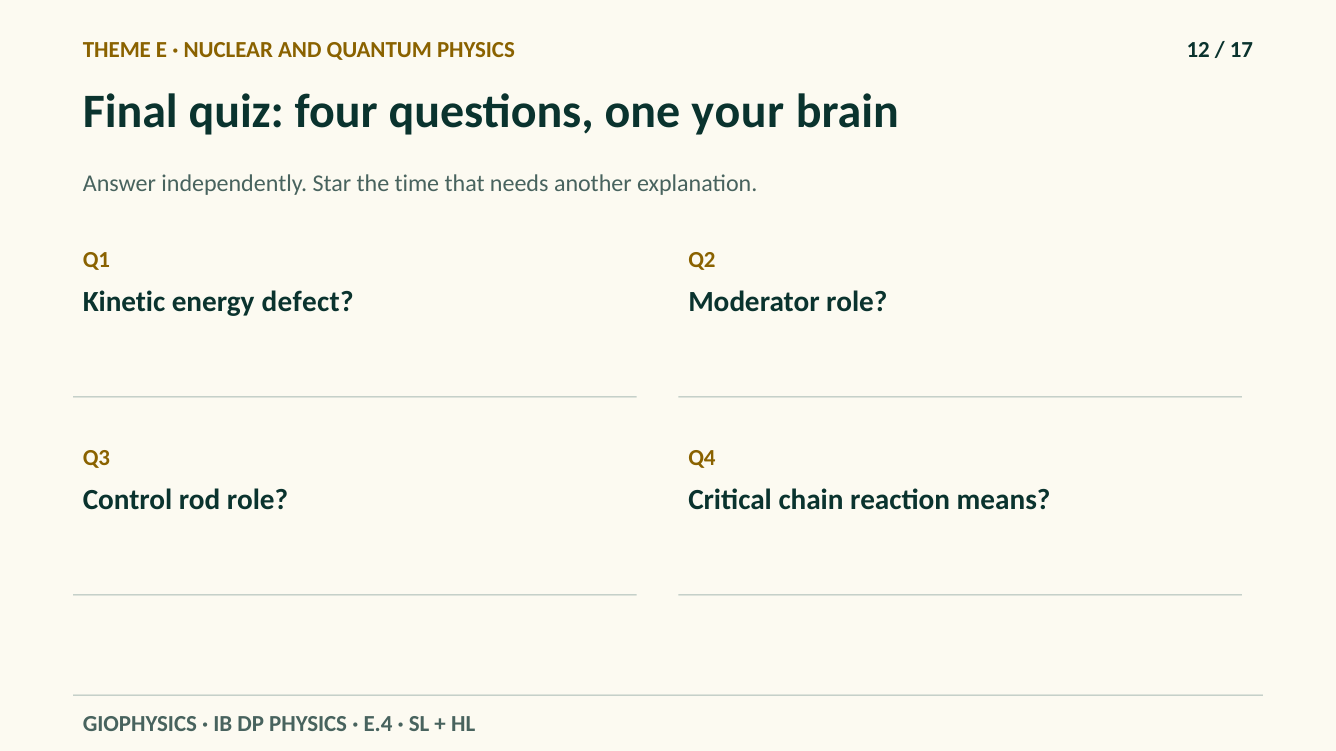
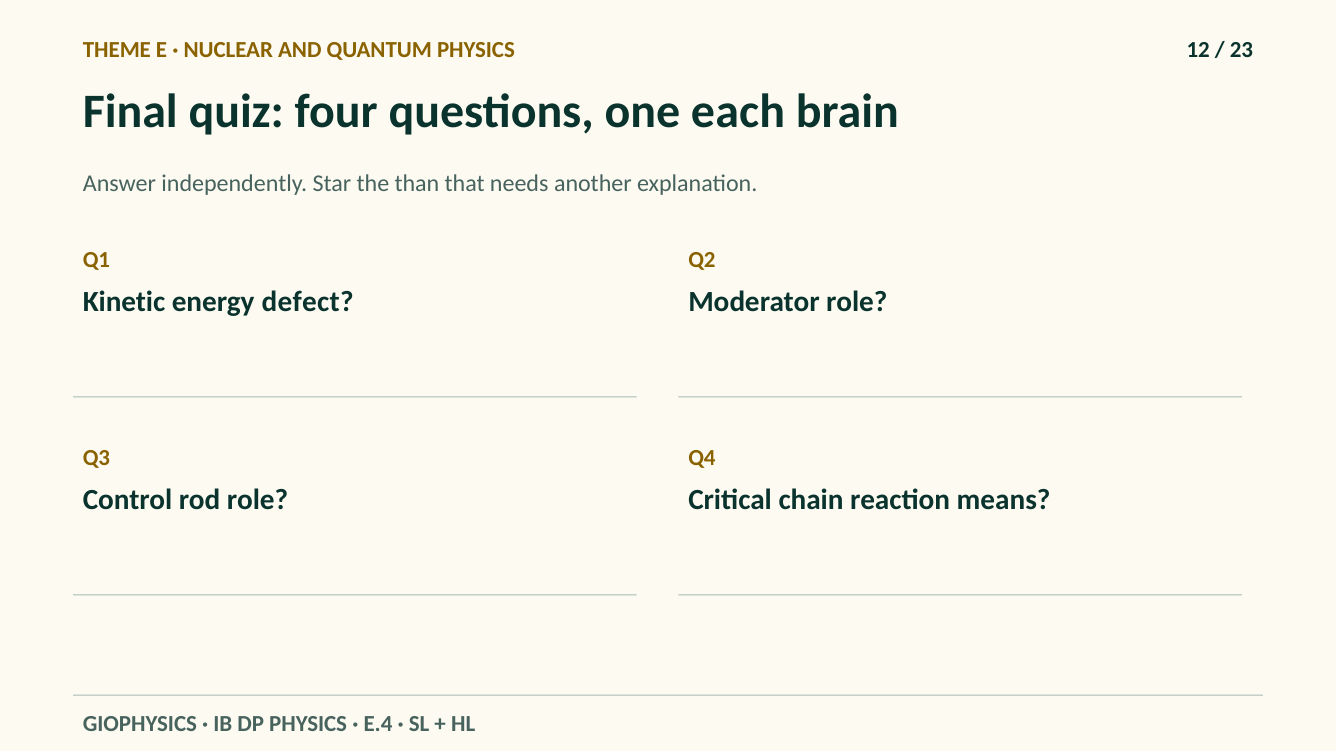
17: 17 -> 23
your: your -> each
time: time -> than
